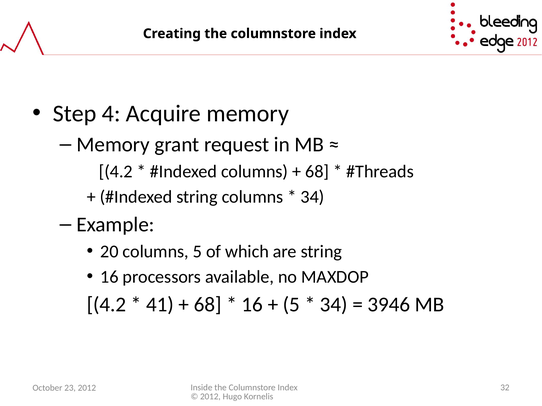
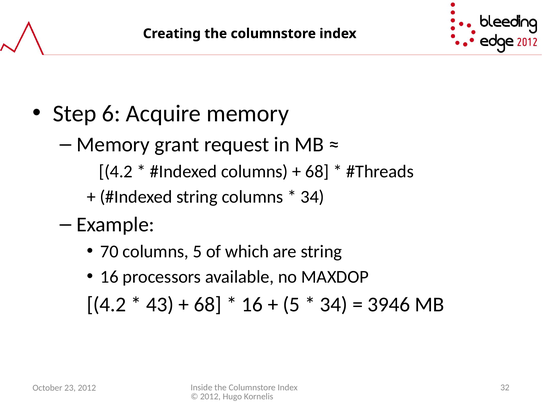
4: 4 -> 6
20: 20 -> 70
41: 41 -> 43
